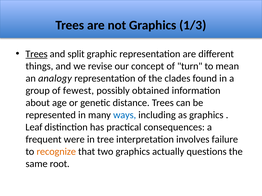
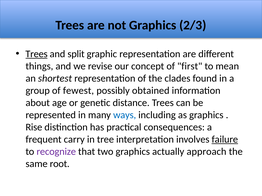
1/3: 1/3 -> 2/3
turn: turn -> first
analogy: analogy -> shortest
Leaf: Leaf -> Rise
were: were -> carry
failure underline: none -> present
recognize colour: orange -> purple
questions: questions -> approach
